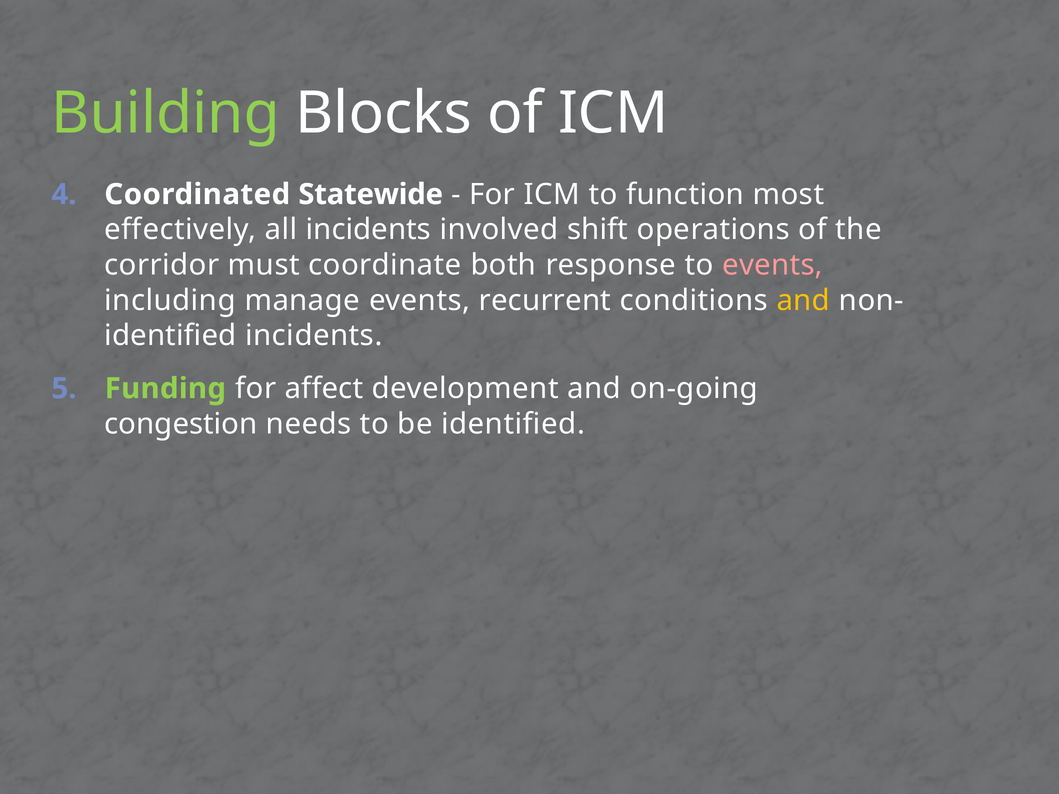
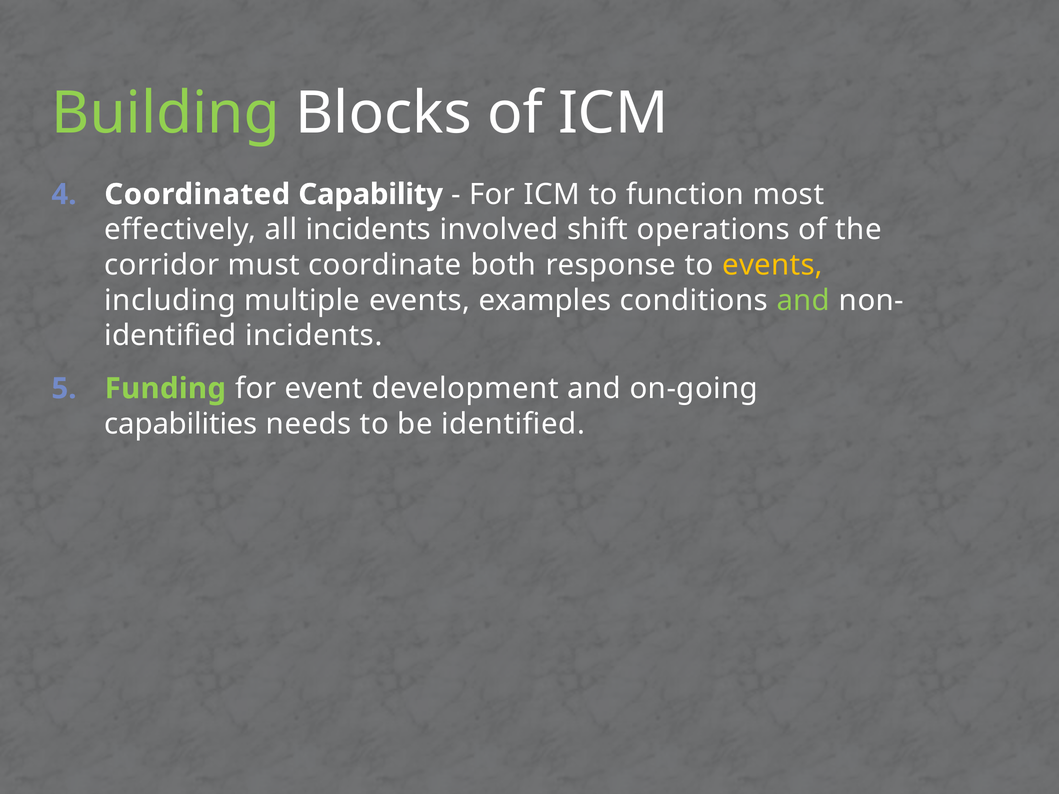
Statewide: Statewide -> Capability
events at (772, 265) colour: pink -> yellow
manage: manage -> multiple
recurrent: recurrent -> examples
and at (803, 300) colour: yellow -> light green
affect: affect -> event
congestion: congestion -> capabilities
